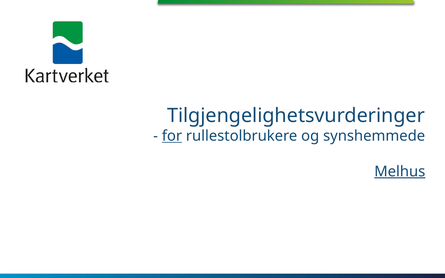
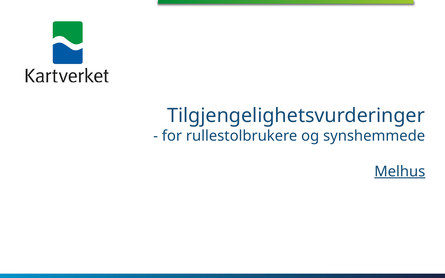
for underline: present -> none
